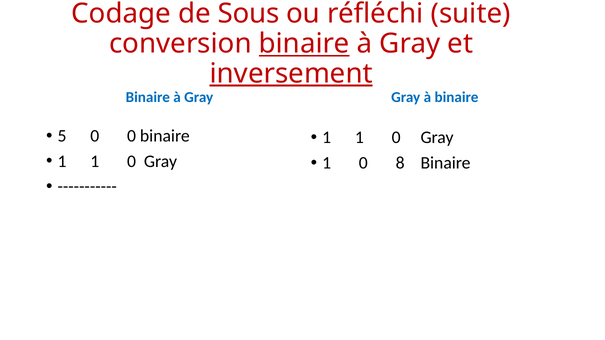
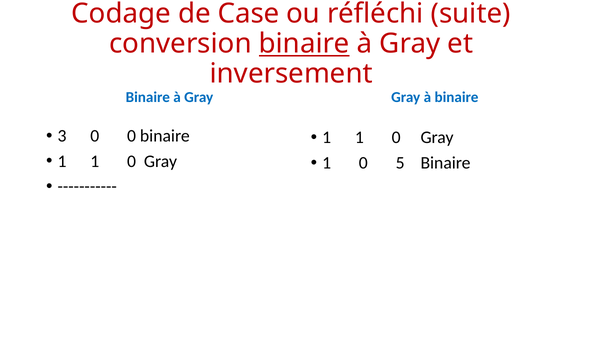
Sous: Sous -> Case
inversement underline: present -> none
5: 5 -> 3
8: 8 -> 5
